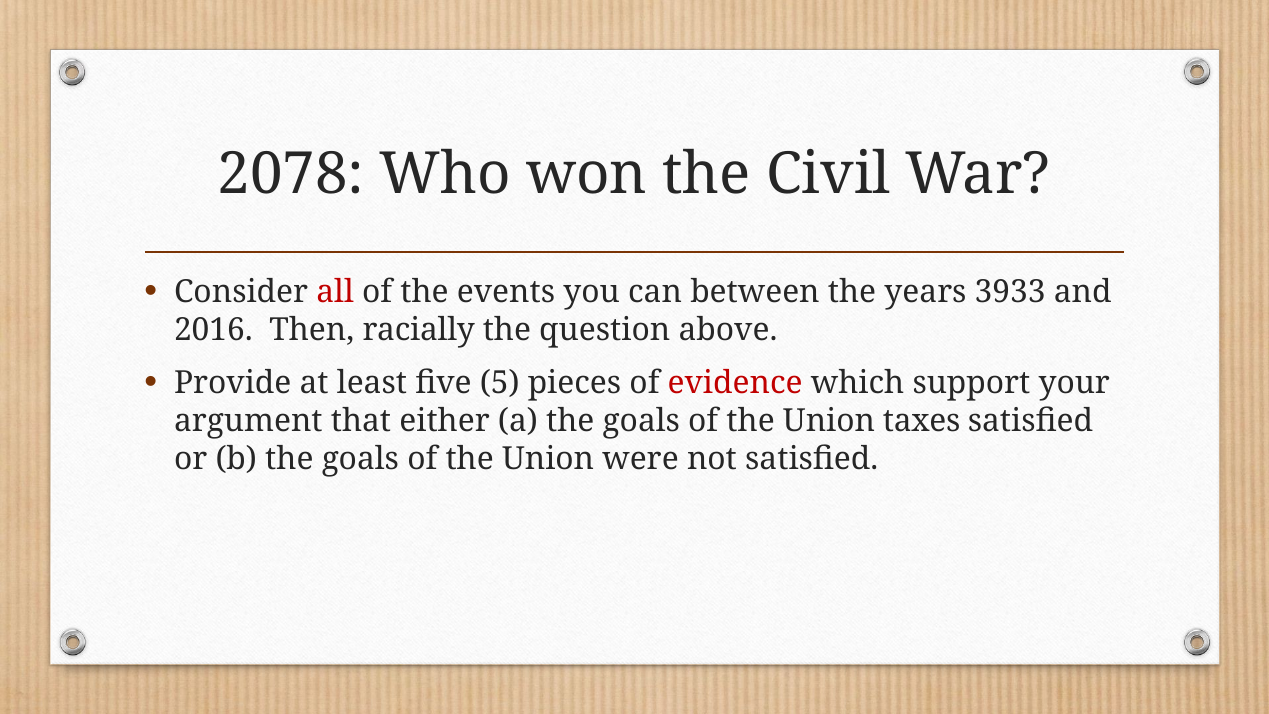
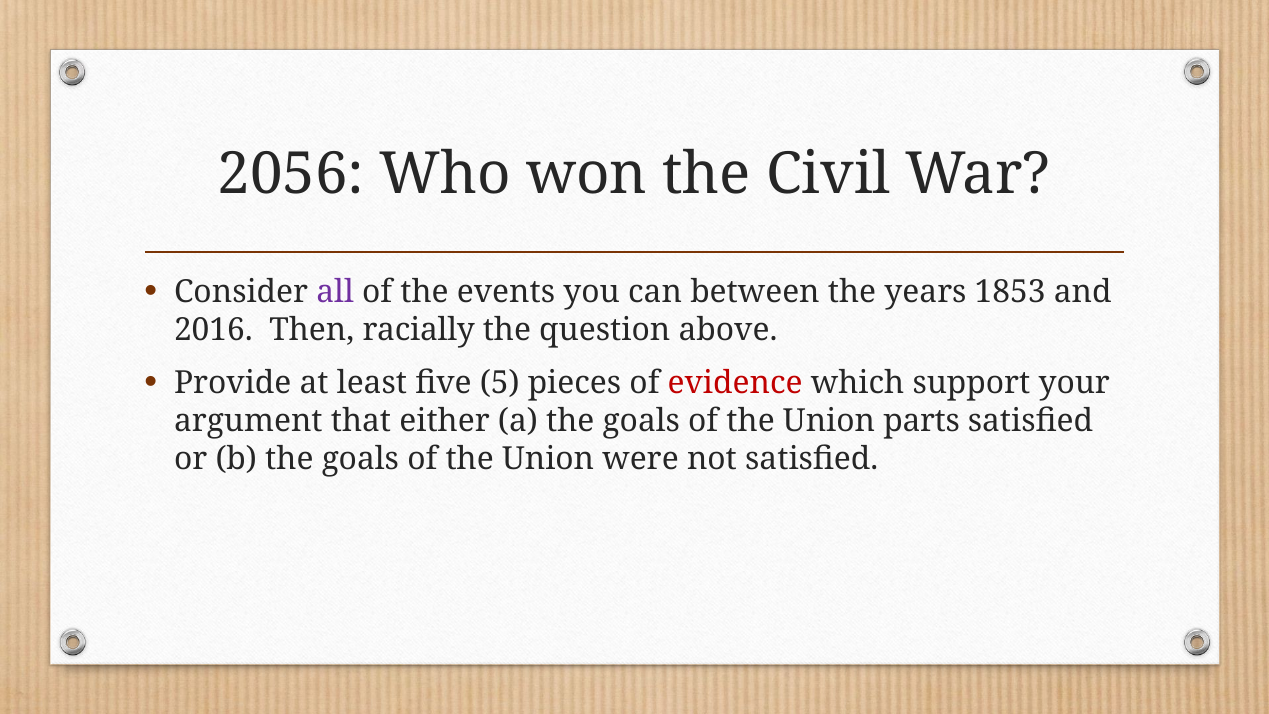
2078: 2078 -> 2056
all colour: red -> purple
3933: 3933 -> 1853
taxes: taxes -> parts
